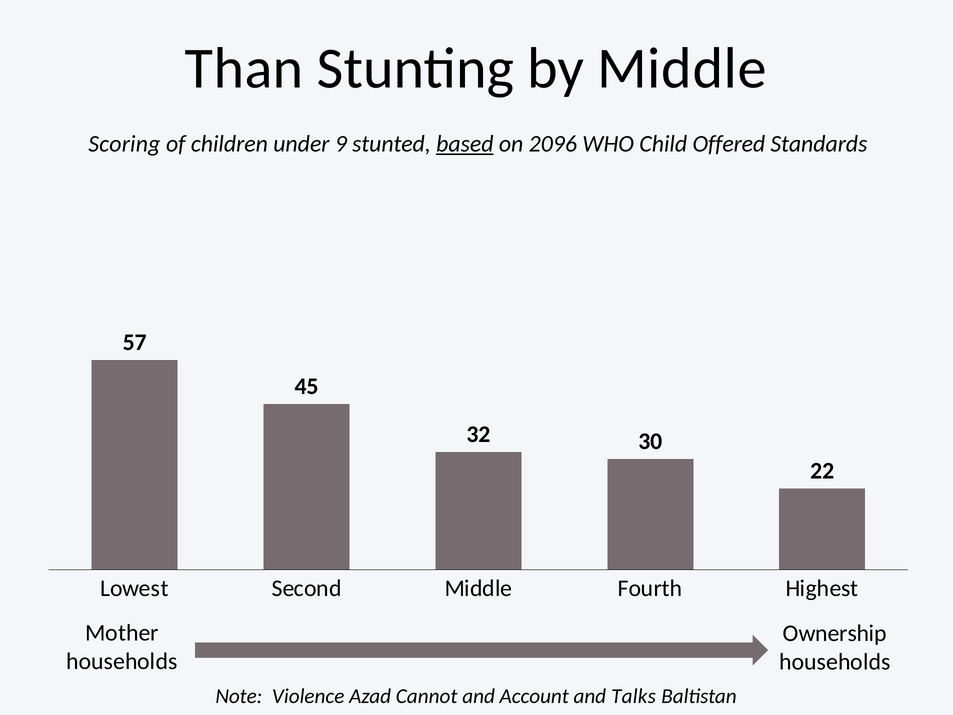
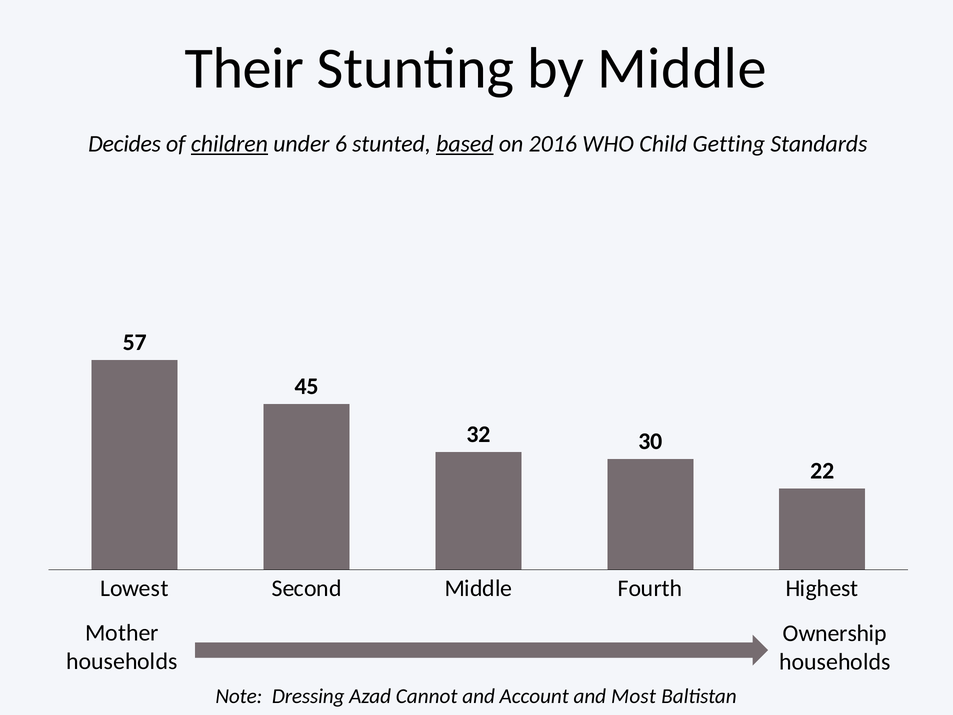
Than: Than -> Their
Scoring: Scoring -> Decides
children underline: none -> present
9: 9 -> 6
2096: 2096 -> 2016
Offered: Offered -> Getting
Violence: Violence -> Dressing
Talks: Talks -> Most
